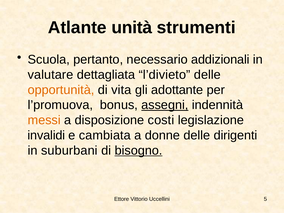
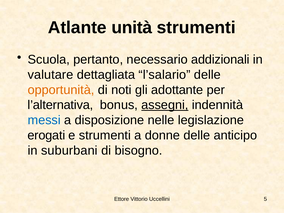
l’divieto: l’divieto -> l’salario
vita: vita -> noti
l’promuova: l’promuova -> l’alternativa
messi colour: orange -> blue
costi: costi -> nelle
invalidi: invalidi -> erogati
e cambiata: cambiata -> strumenti
dirigenti: dirigenti -> anticipo
bisogno underline: present -> none
